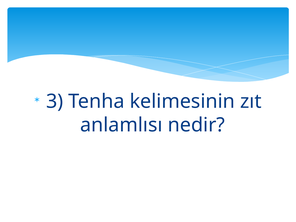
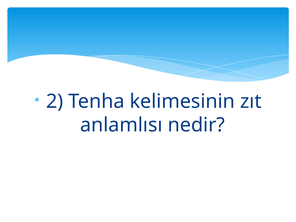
3: 3 -> 2
